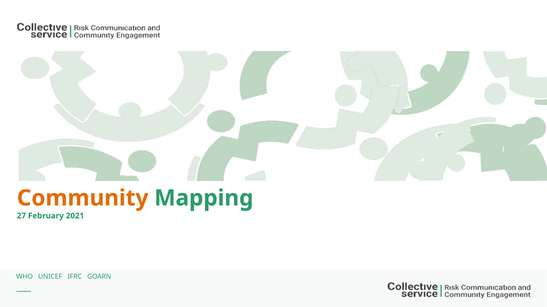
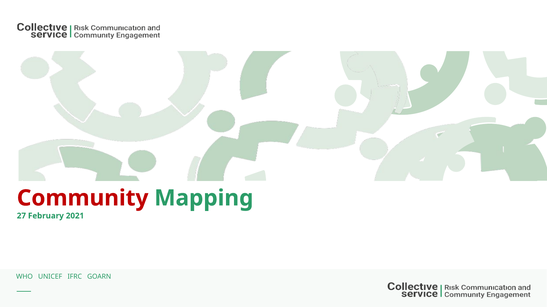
Community colour: orange -> red
